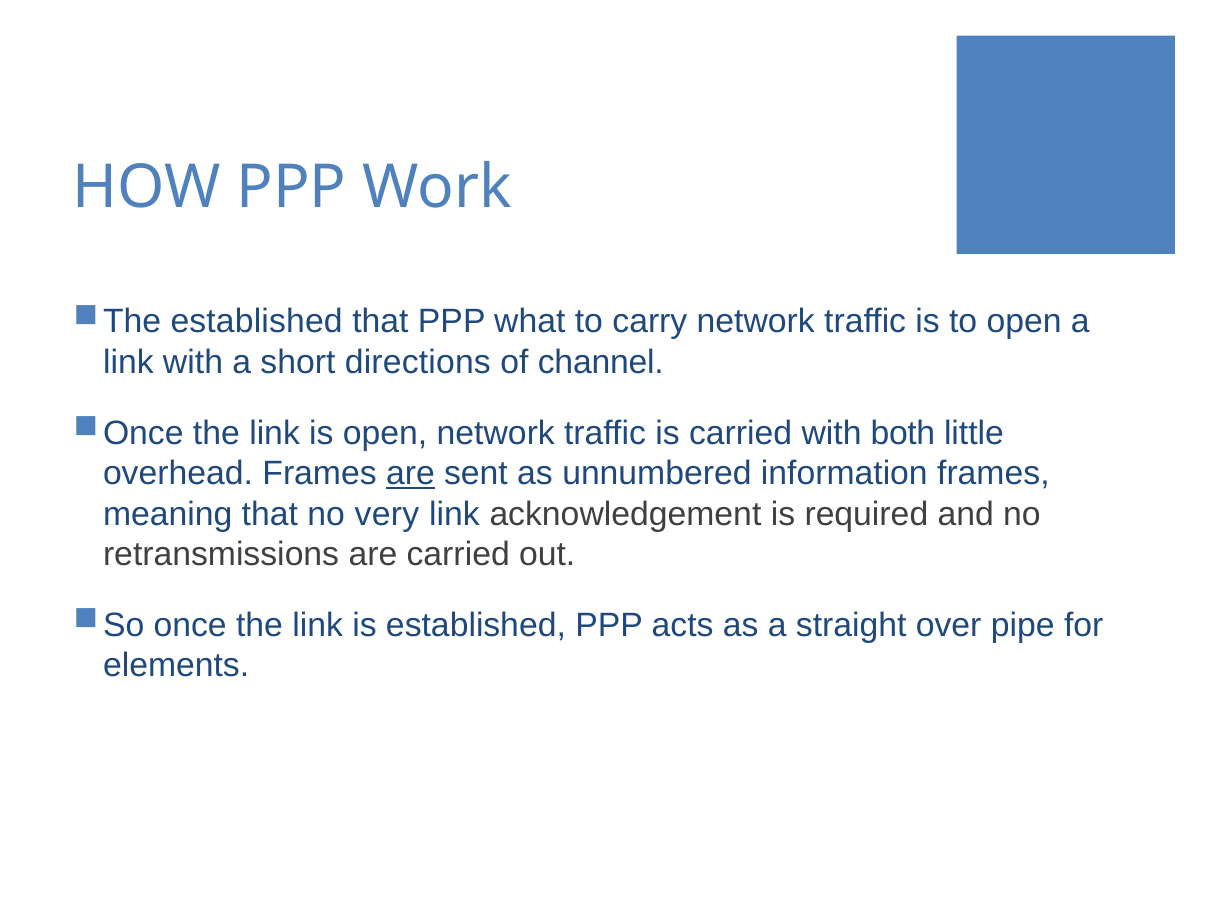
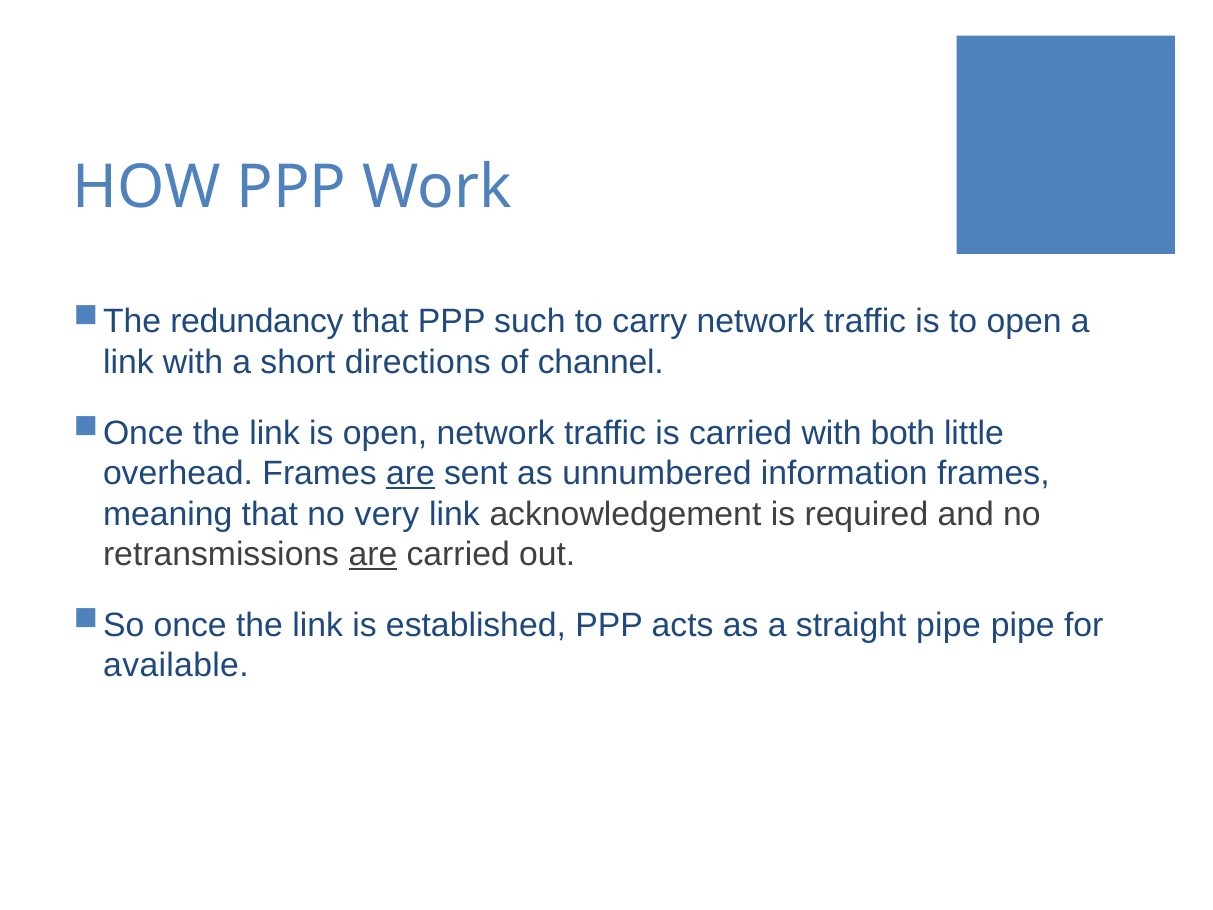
established at (257, 322): established -> redundancy
what: what -> such
are at (373, 554) underline: none -> present
straight over: over -> pipe
elements: elements -> available
